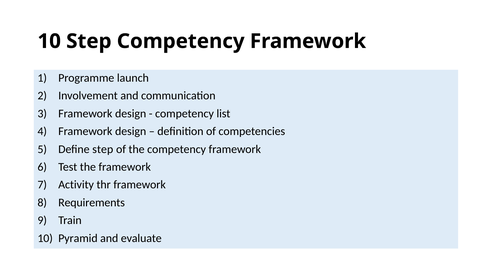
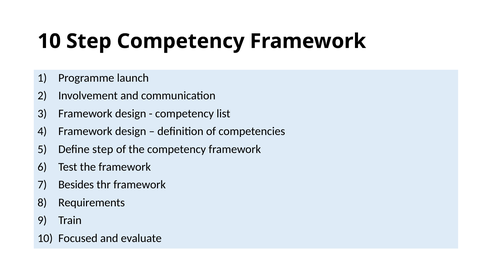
Activity: Activity -> Besides
Pyramid: Pyramid -> Focused
